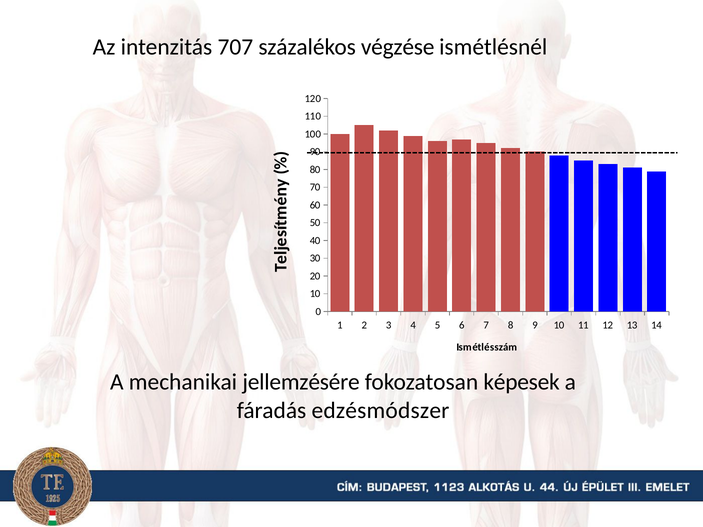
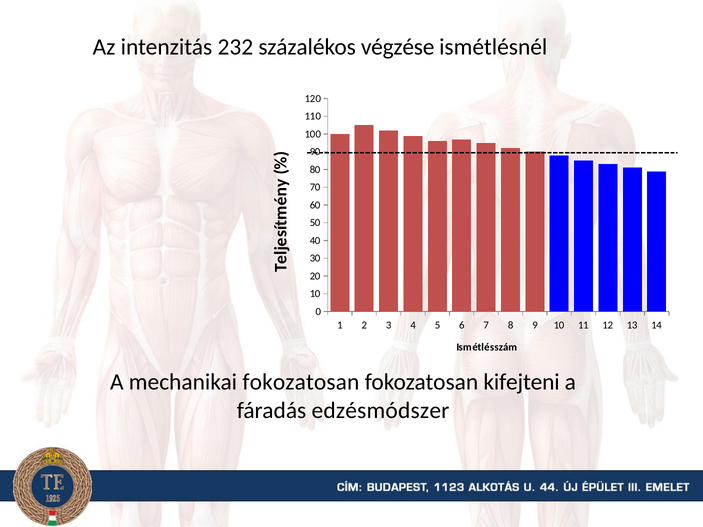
707: 707 -> 232
mechanikai jellemzésére: jellemzésére -> fokozatosan
képesek: képesek -> kifejteni
